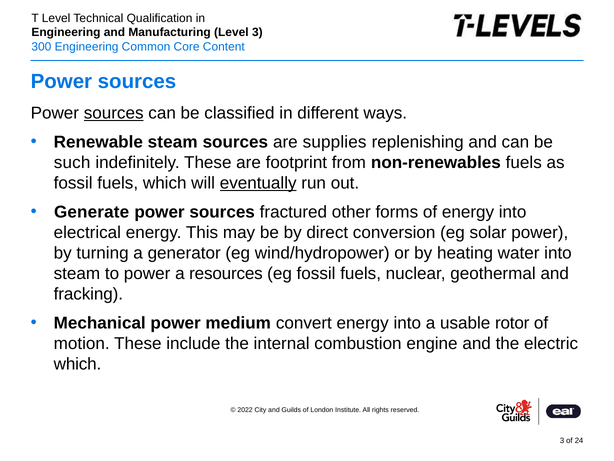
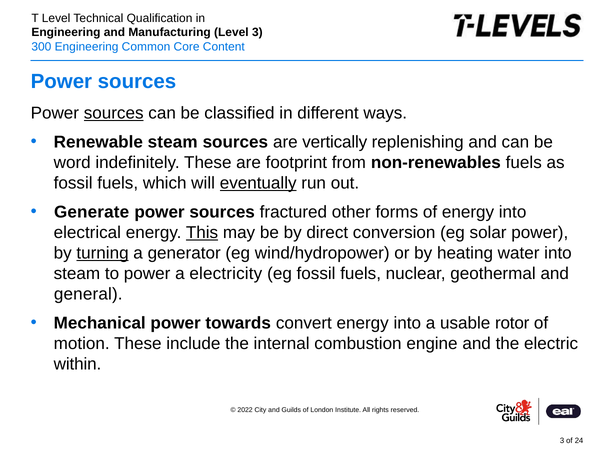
supplies: supplies -> vertically
such: such -> word
This underline: none -> present
turning underline: none -> present
resources: resources -> electricity
fracking: fracking -> general
medium: medium -> towards
which at (78, 364): which -> within
